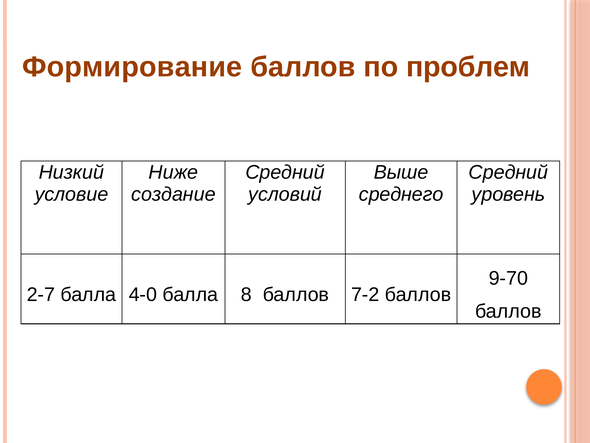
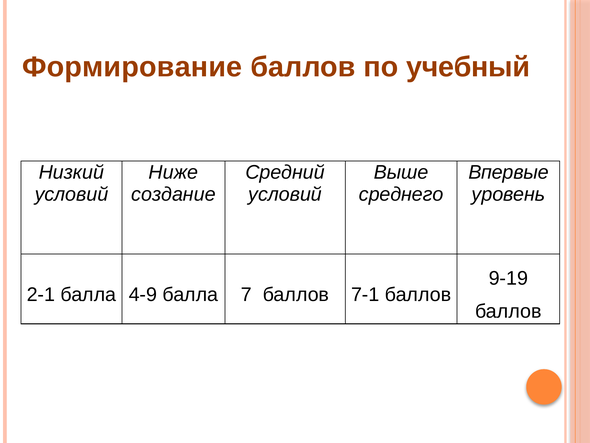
проблем: проблем -> учебный
Средний at (508, 172): Средний -> Впервые
условие at (71, 194): условие -> условий
9-70: 9-70 -> 9-19
2-7: 2-7 -> 2-1
4-0: 4-0 -> 4-9
8: 8 -> 7
7-2: 7-2 -> 7-1
